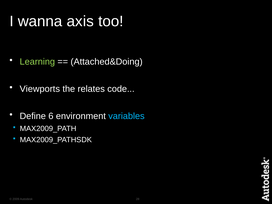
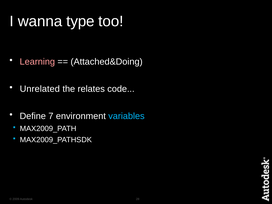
axis: axis -> type
Learning colour: light green -> pink
Viewports: Viewports -> Unrelated
6: 6 -> 7
